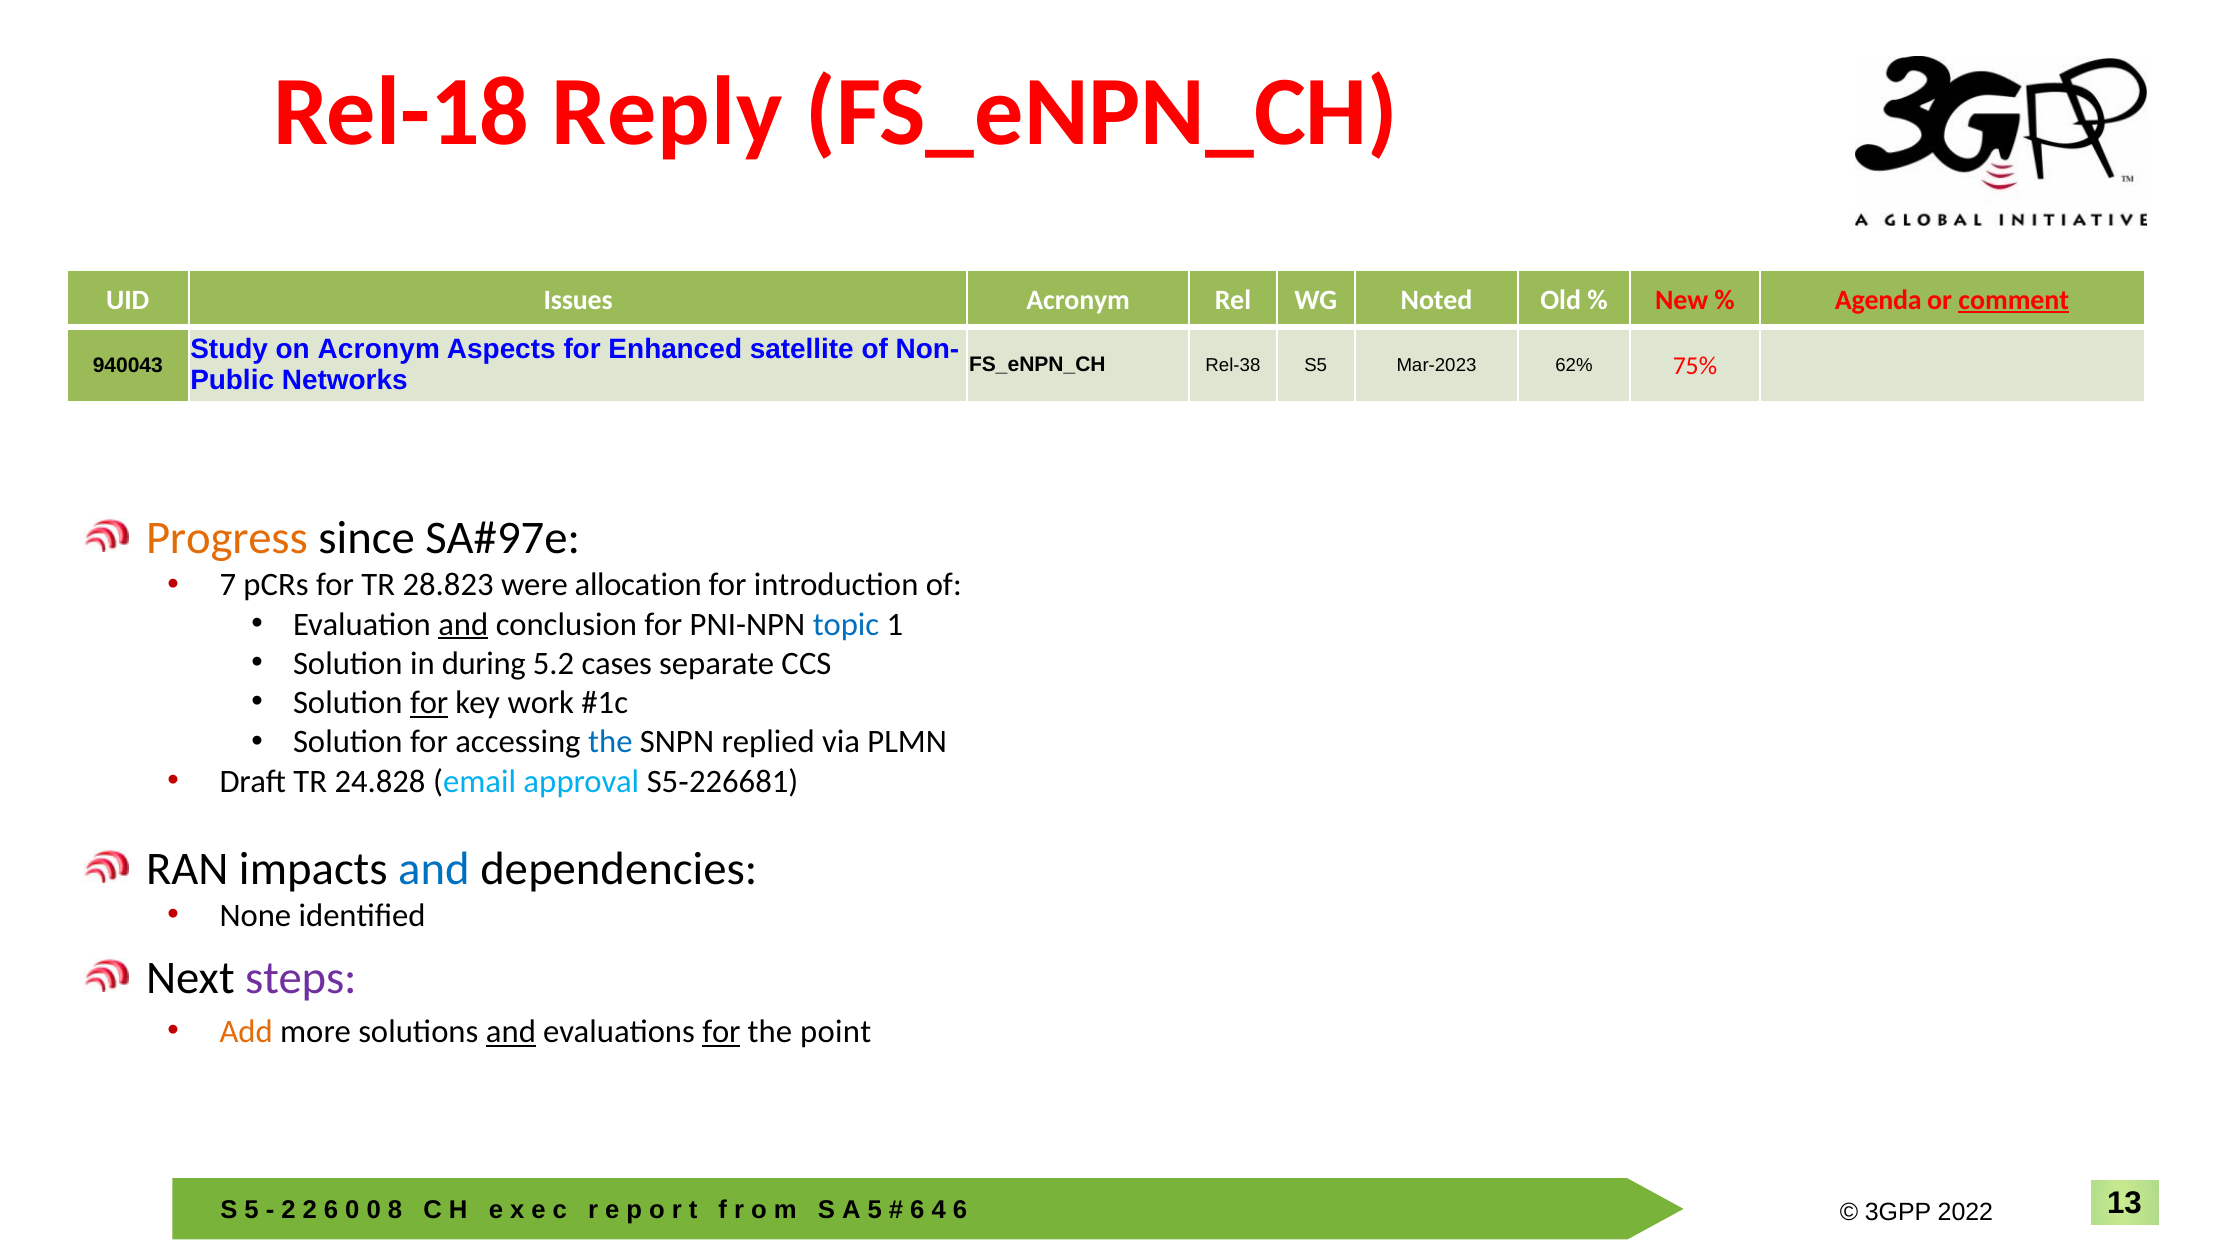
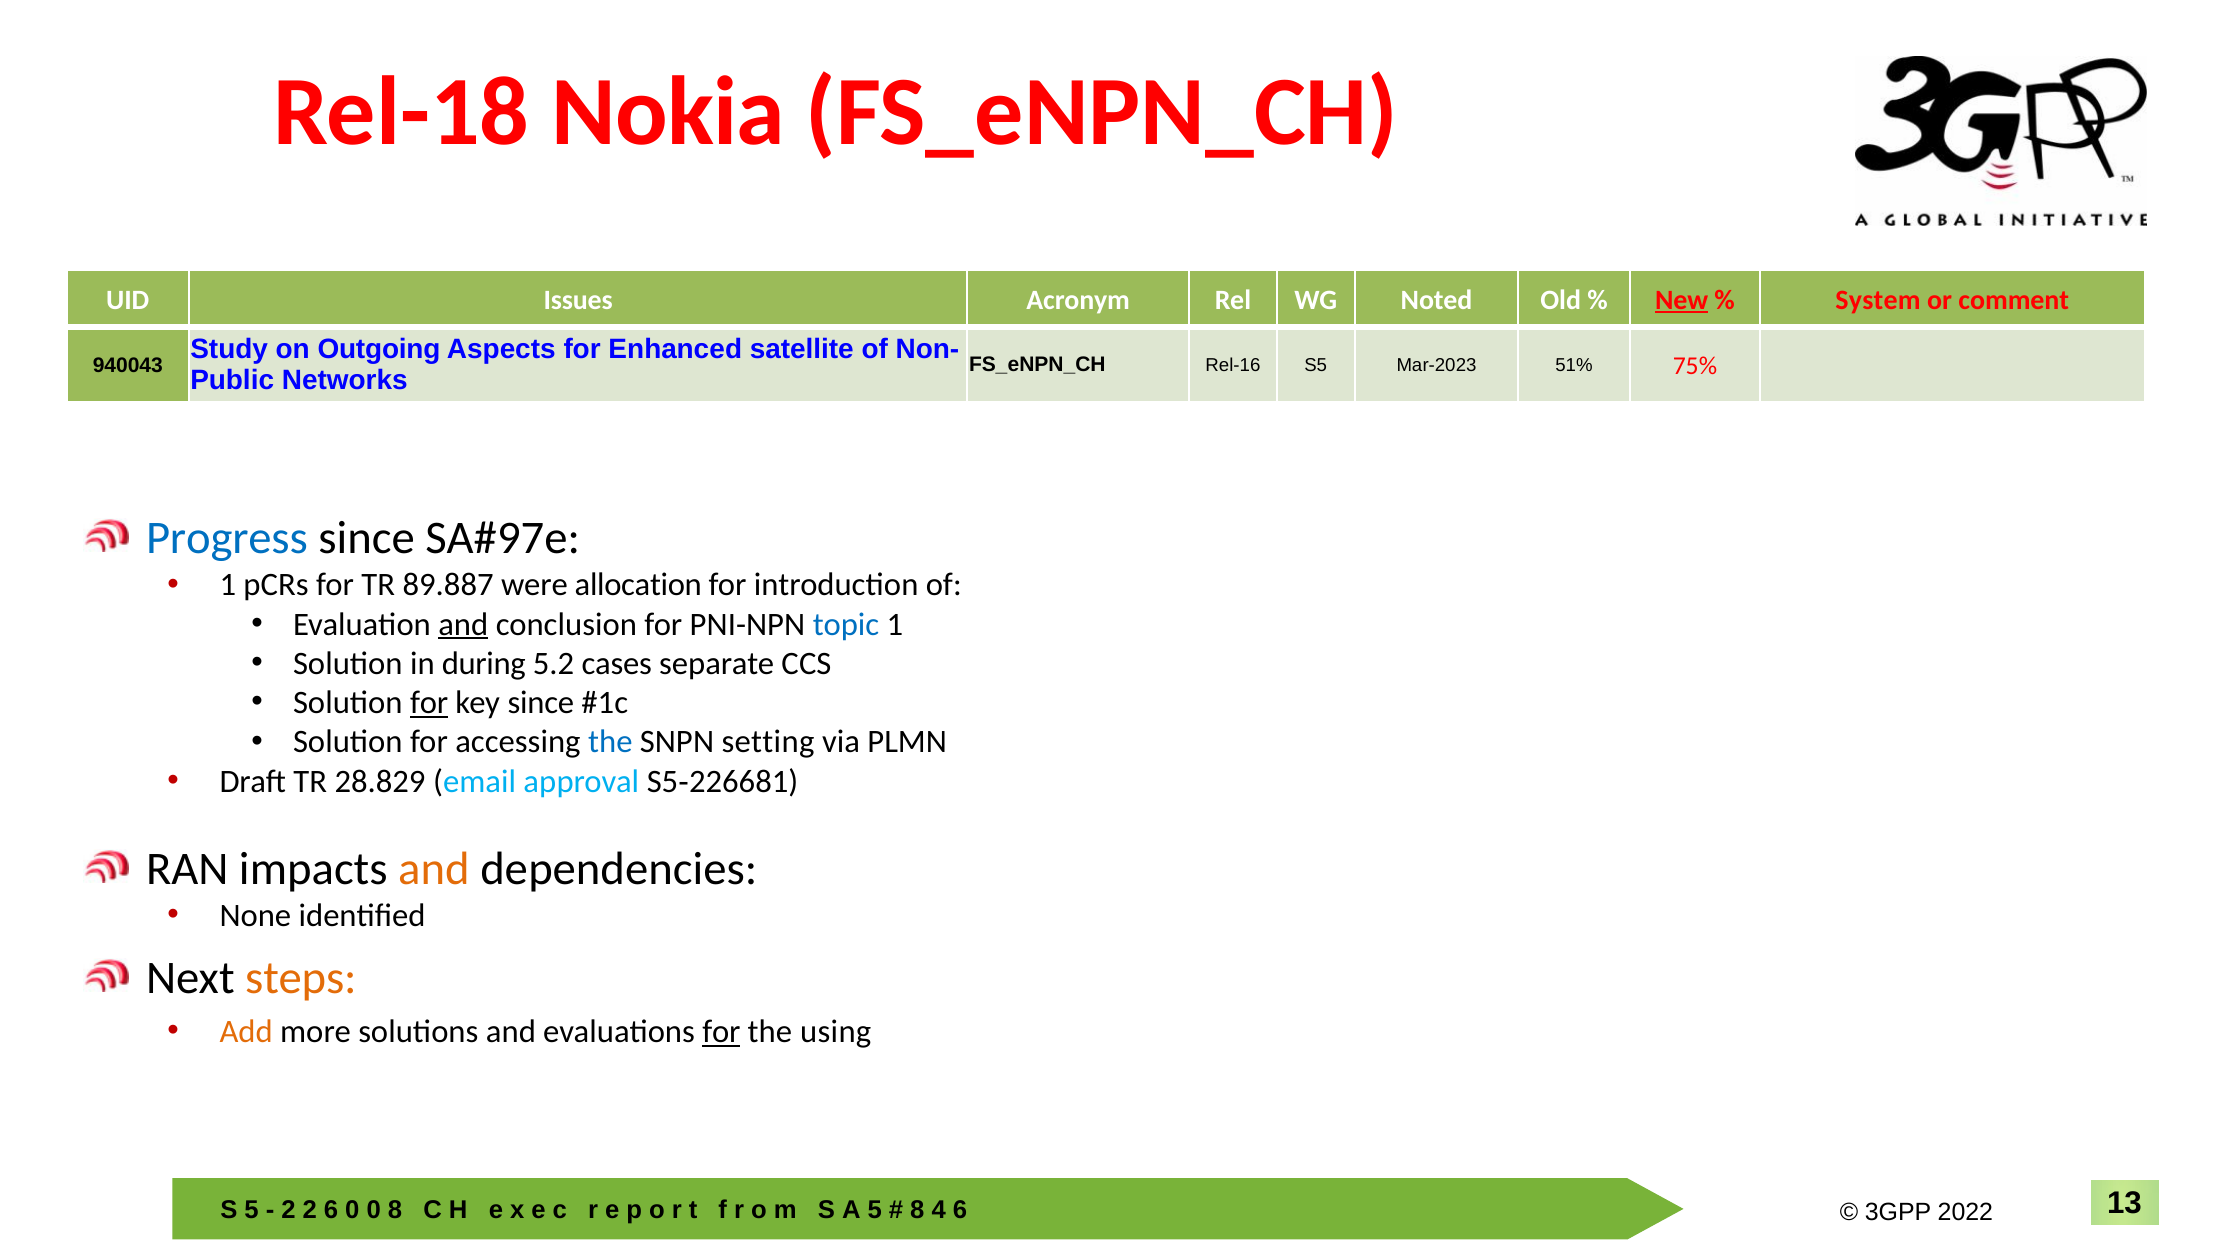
Reply: Reply -> Nokia
New underline: none -> present
Agenda: Agenda -> System
comment underline: present -> none
on Acronym: Acronym -> Outgoing
Rel-38: Rel-38 -> Rel-16
62%: 62% -> 51%
Progress colour: orange -> blue
7 at (228, 585): 7 -> 1
28.823: 28.823 -> 89.887
key work: work -> since
replied: replied -> setting
24.828: 24.828 -> 28.829
and at (434, 869) colour: blue -> orange
steps colour: purple -> orange
and at (511, 1032) underline: present -> none
point: point -> using
6 at (917, 1210): 6 -> 8
